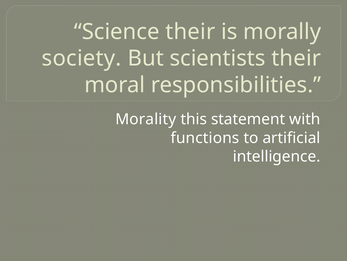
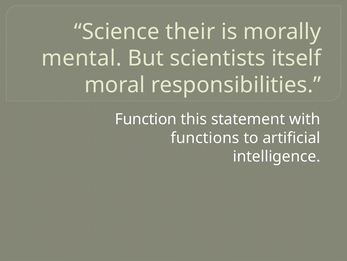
society: society -> mental
scientists their: their -> itself
Morality: Morality -> Function
